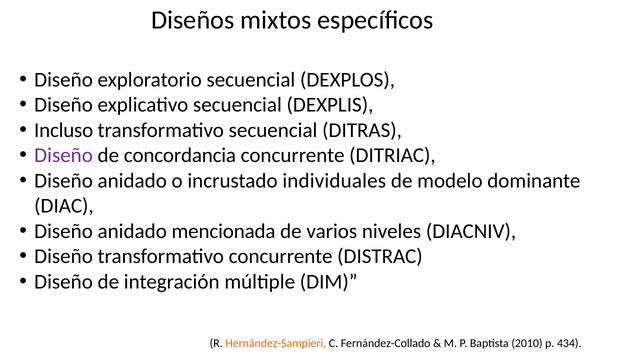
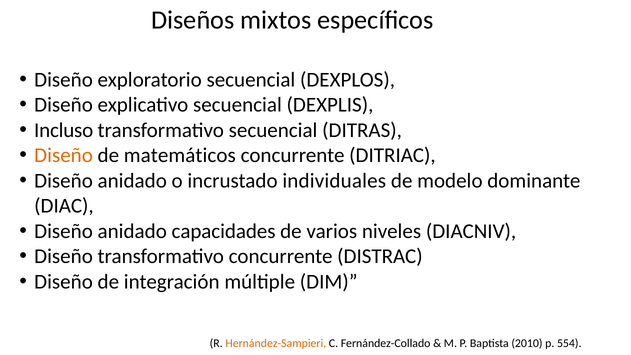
Diseño at (64, 155) colour: purple -> orange
concordancia: concordancia -> matemáticos
mencionada: mencionada -> capacidades
434: 434 -> 554
